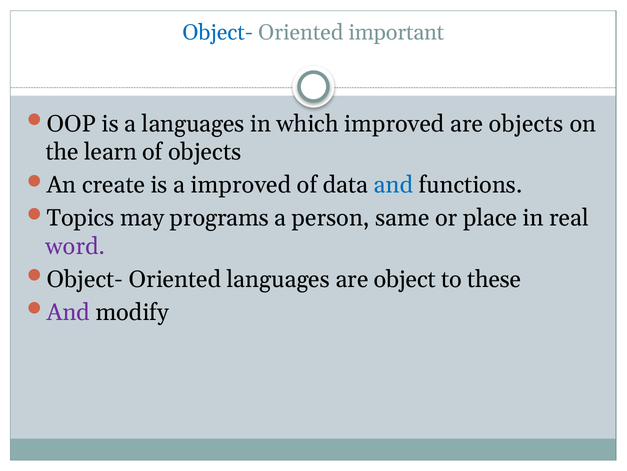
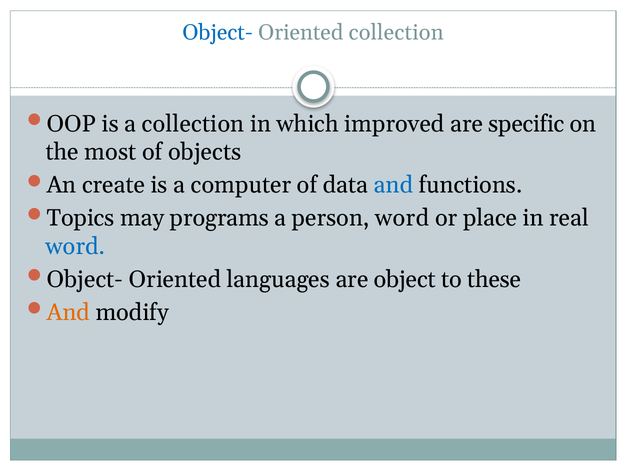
Oriented important: important -> collection
a languages: languages -> collection
are objects: objects -> specific
learn: learn -> most
a improved: improved -> computer
person same: same -> word
word at (75, 246) colour: purple -> blue
And at (68, 312) colour: purple -> orange
